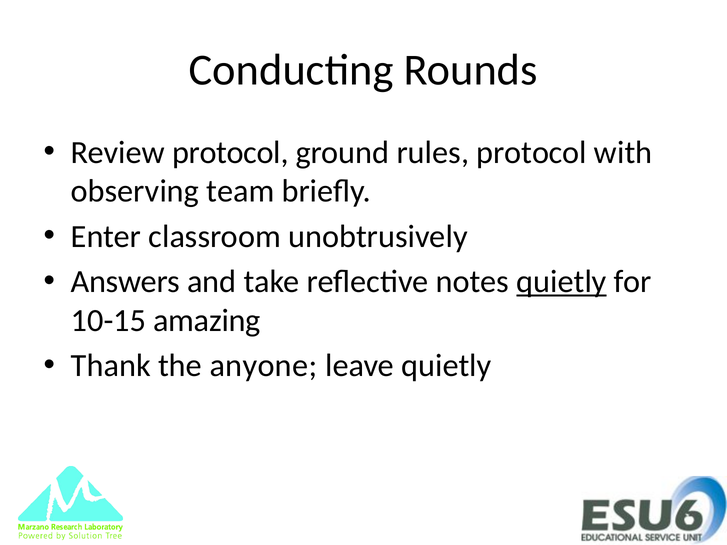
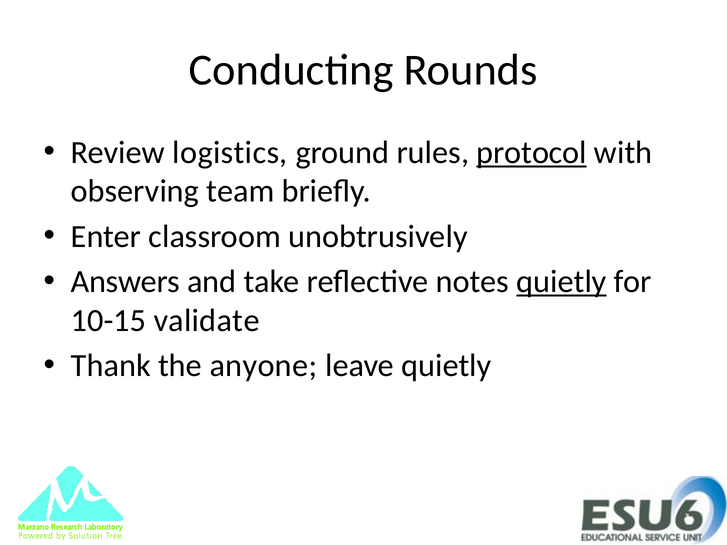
Review protocol: protocol -> logistics
protocol at (532, 153) underline: none -> present
amazing: amazing -> validate
